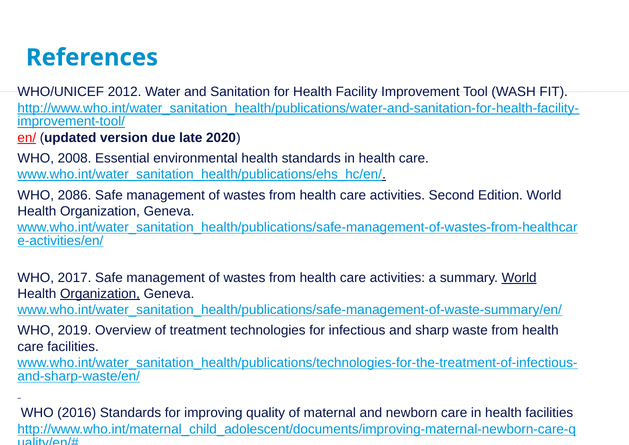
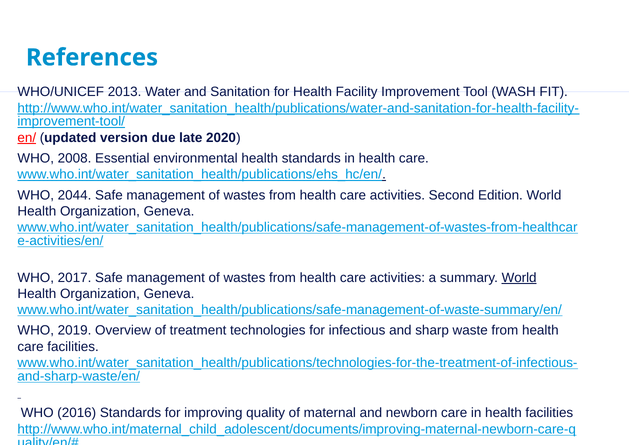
2012: 2012 -> 2013
2086: 2086 -> 2044
Organization at (100, 294) underline: present -> none
